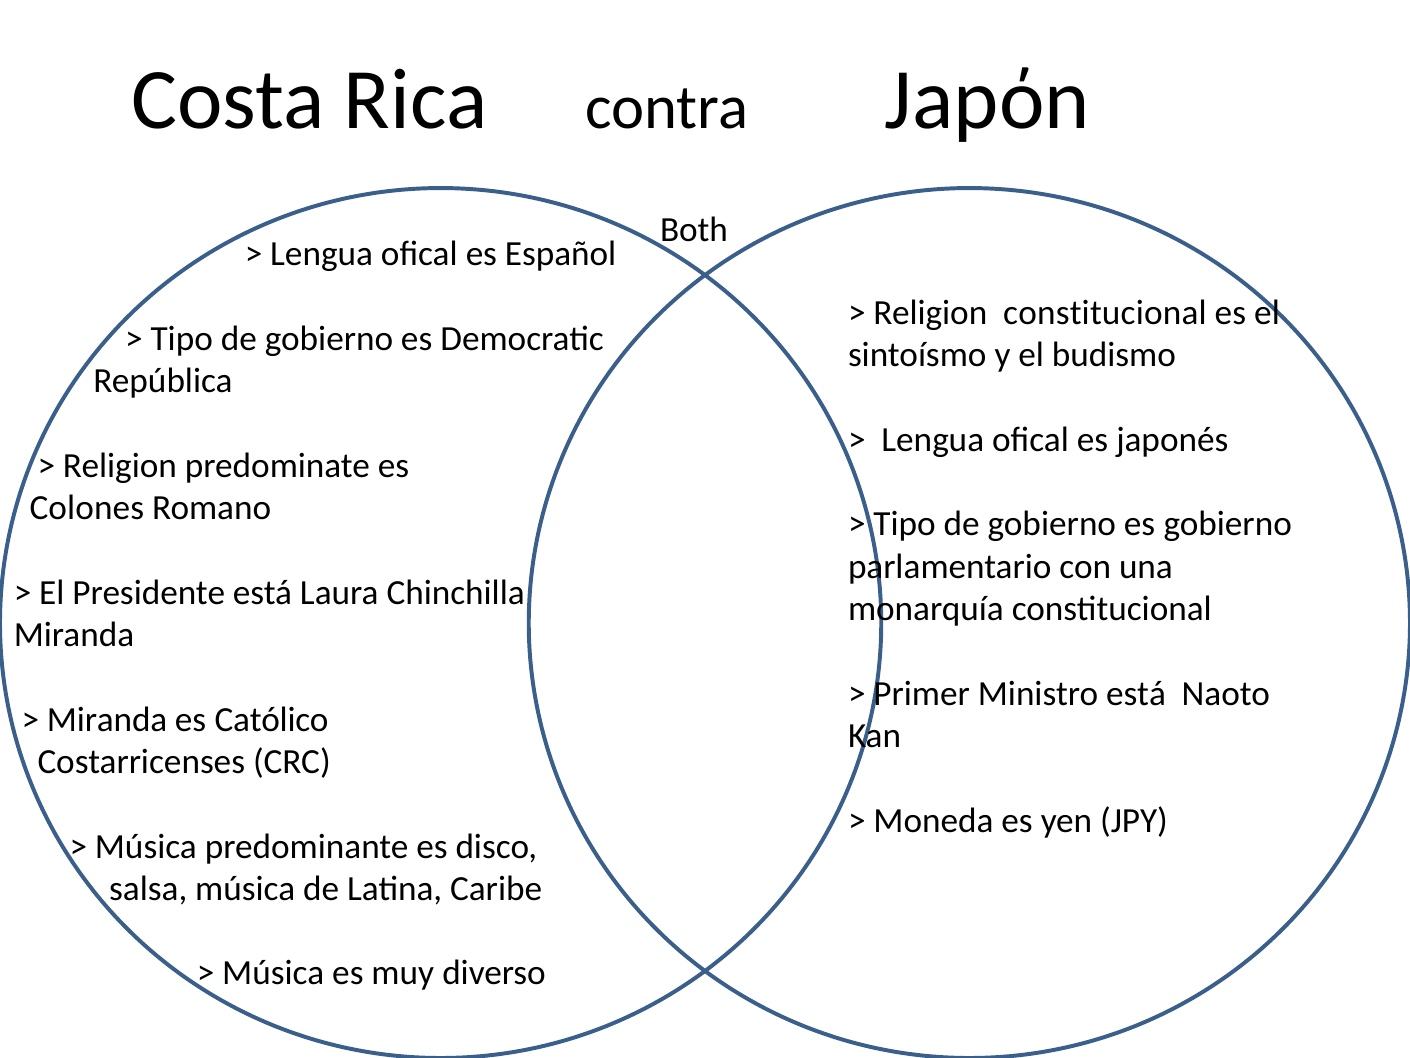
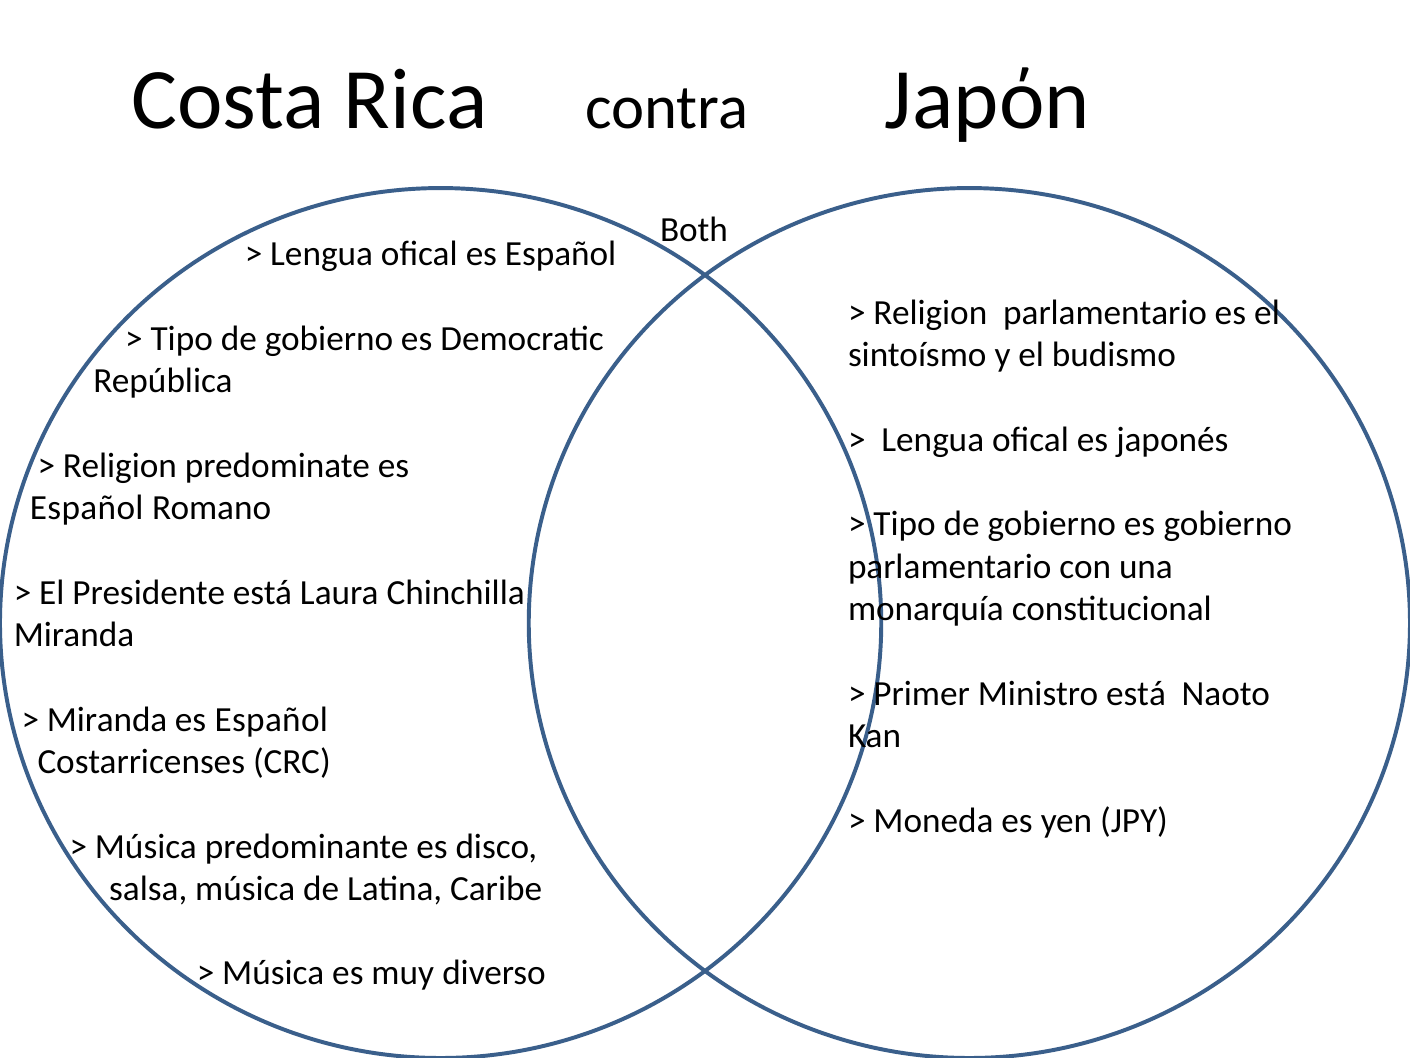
Religion constitucional: constitucional -> parlamentario
Colones at (87, 508): Colones -> Español
Católico at (272, 719): Católico -> Español
